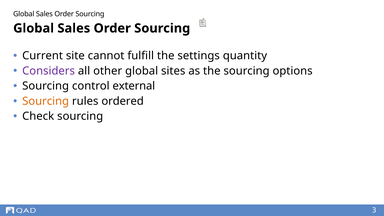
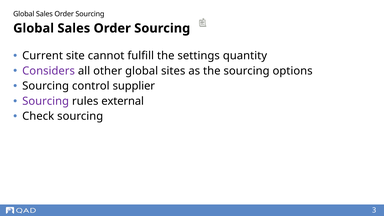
external: external -> supplier
Sourcing at (46, 101) colour: orange -> purple
ordered: ordered -> external
